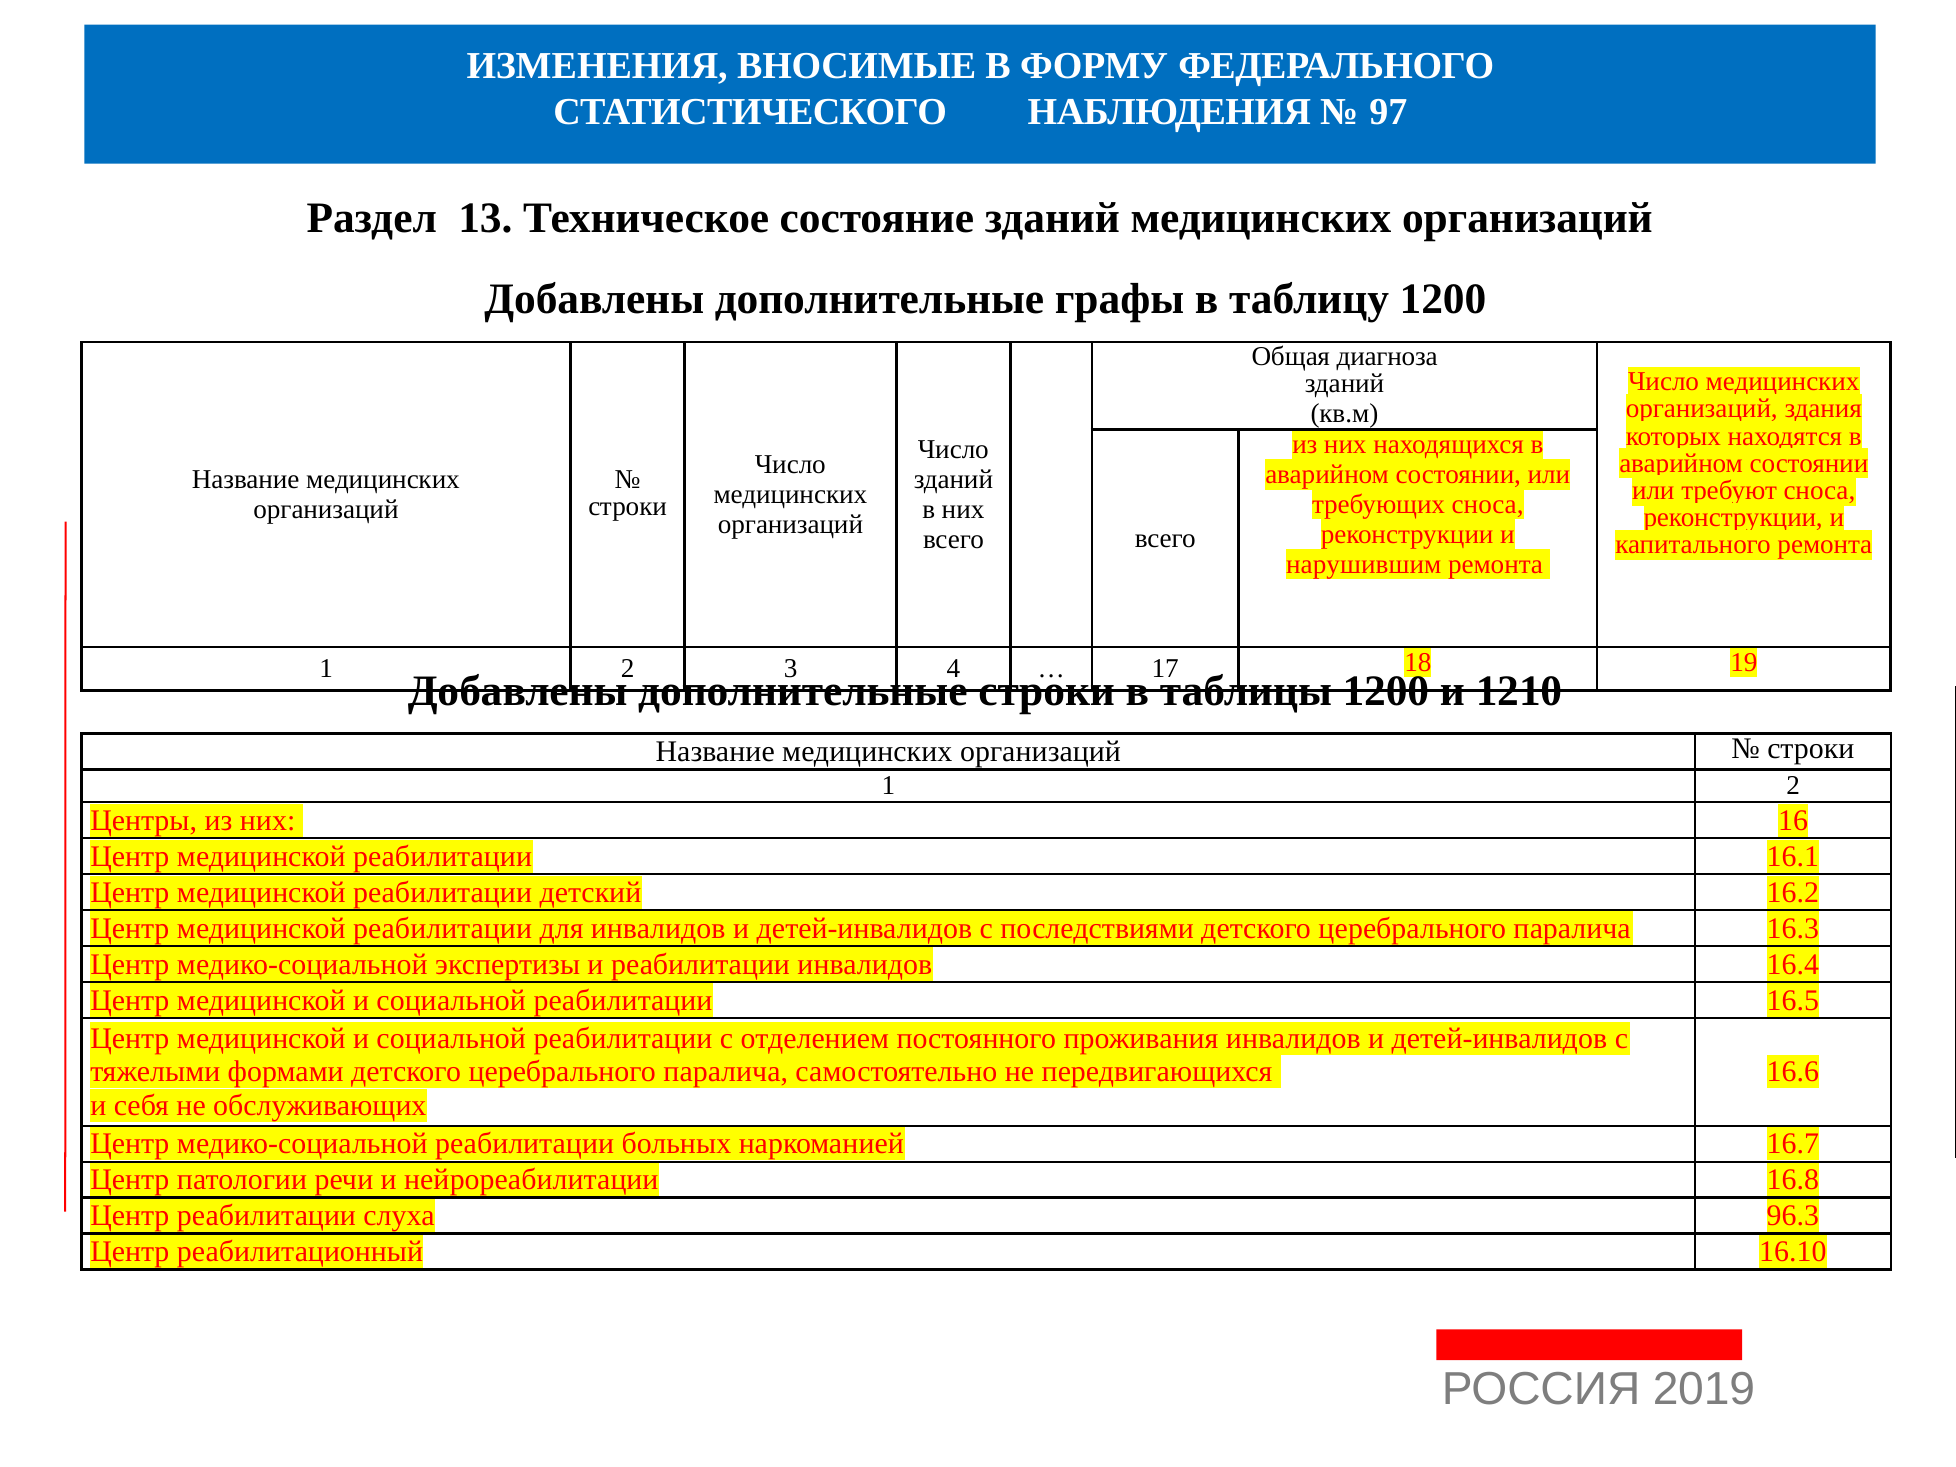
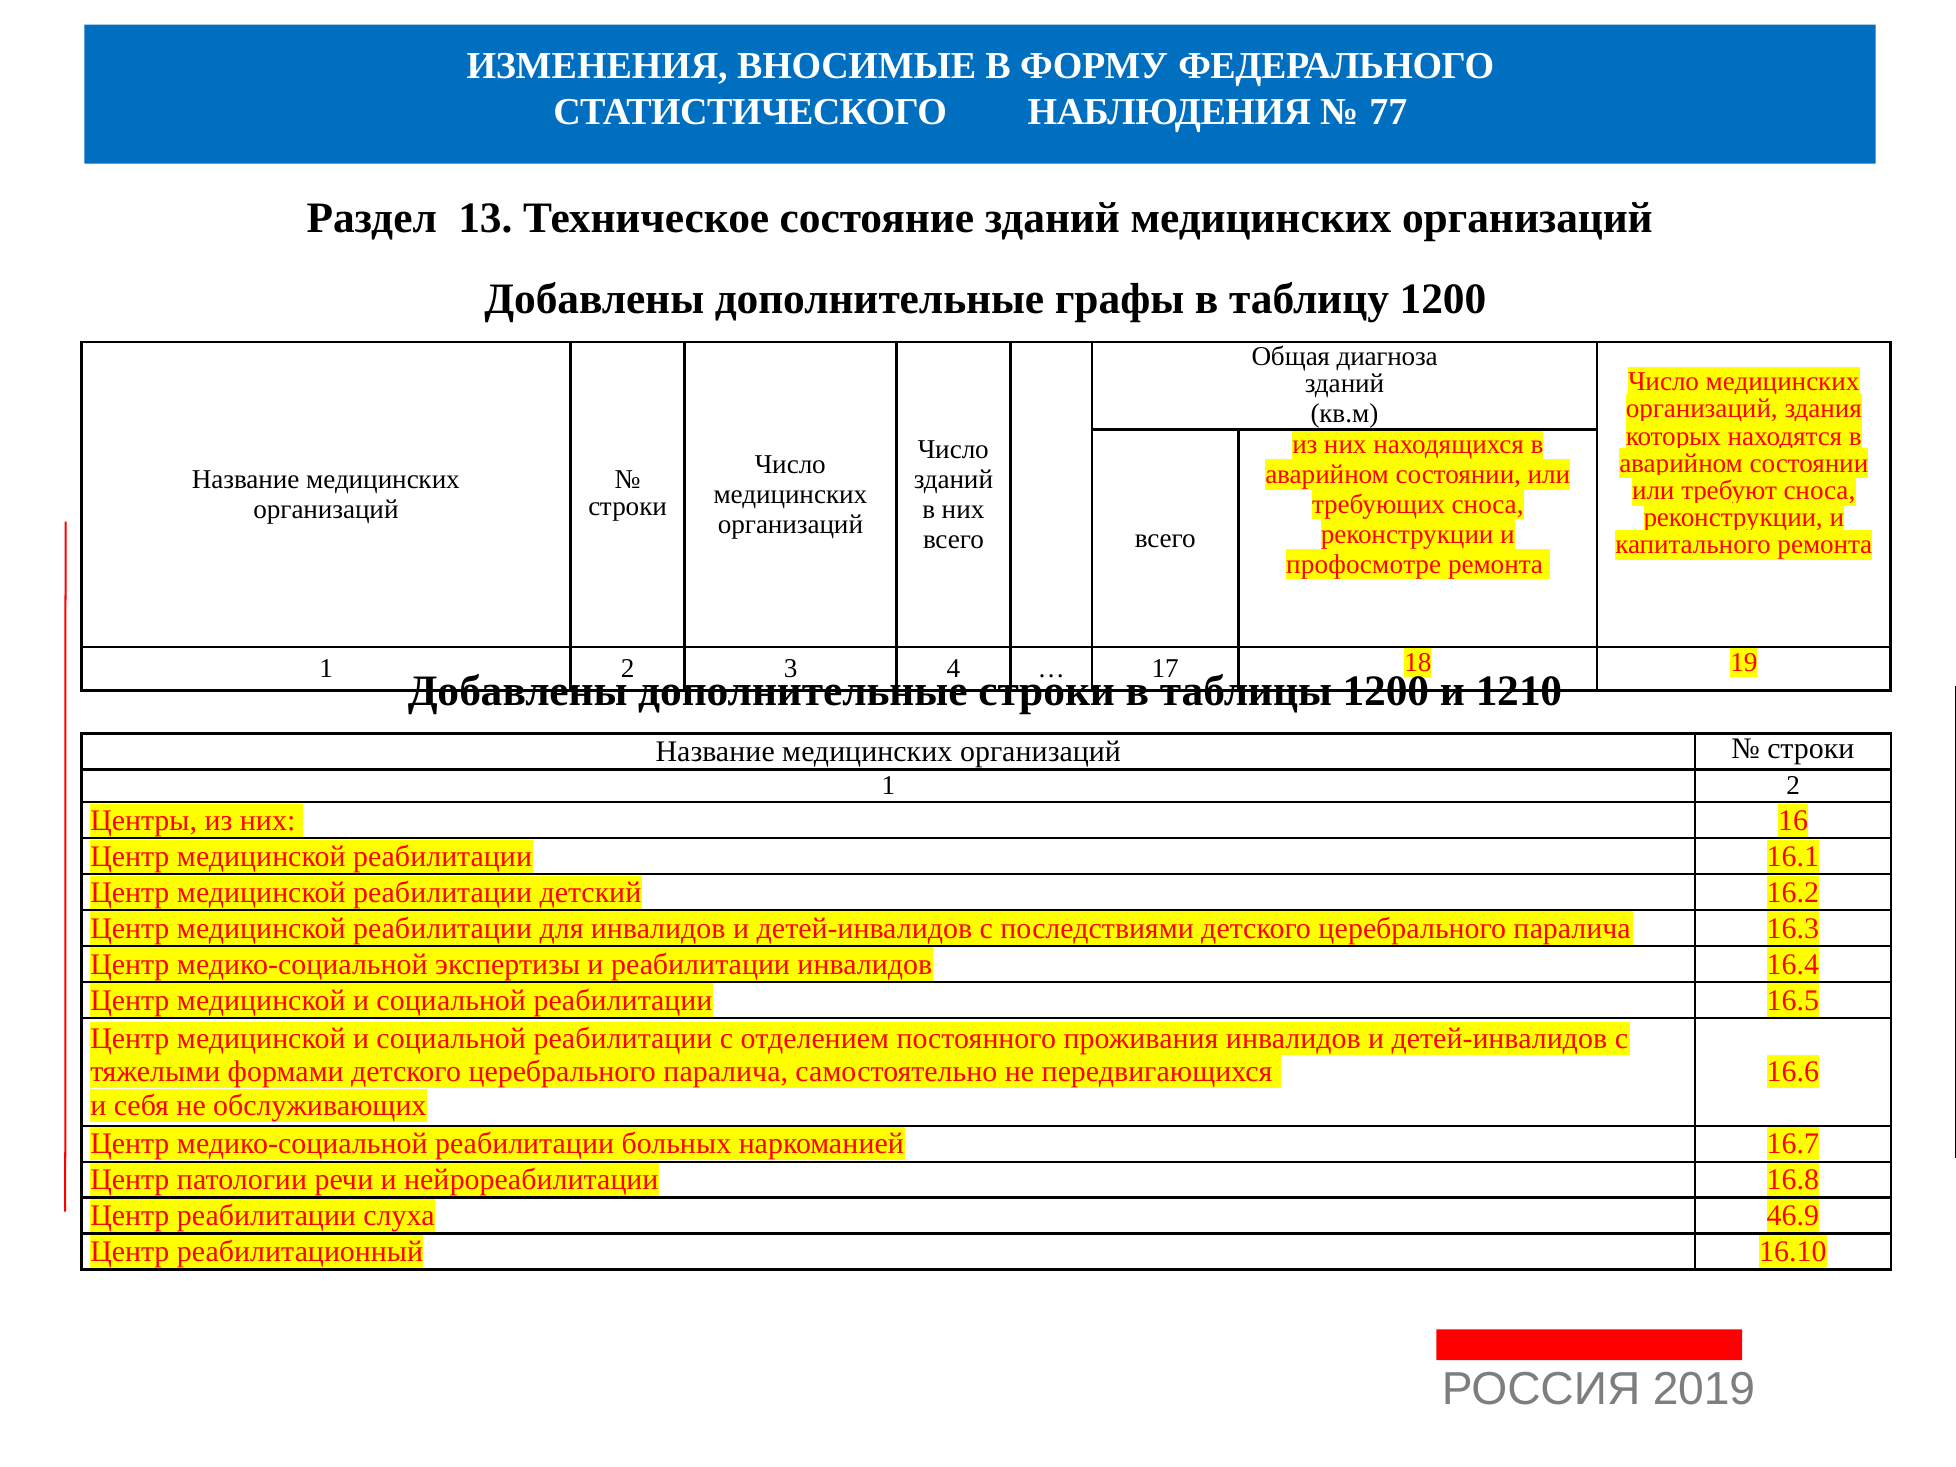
97: 97 -> 77
нарушившим: нарушившим -> профосмотре
96.3: 96.3 -> 46.9
